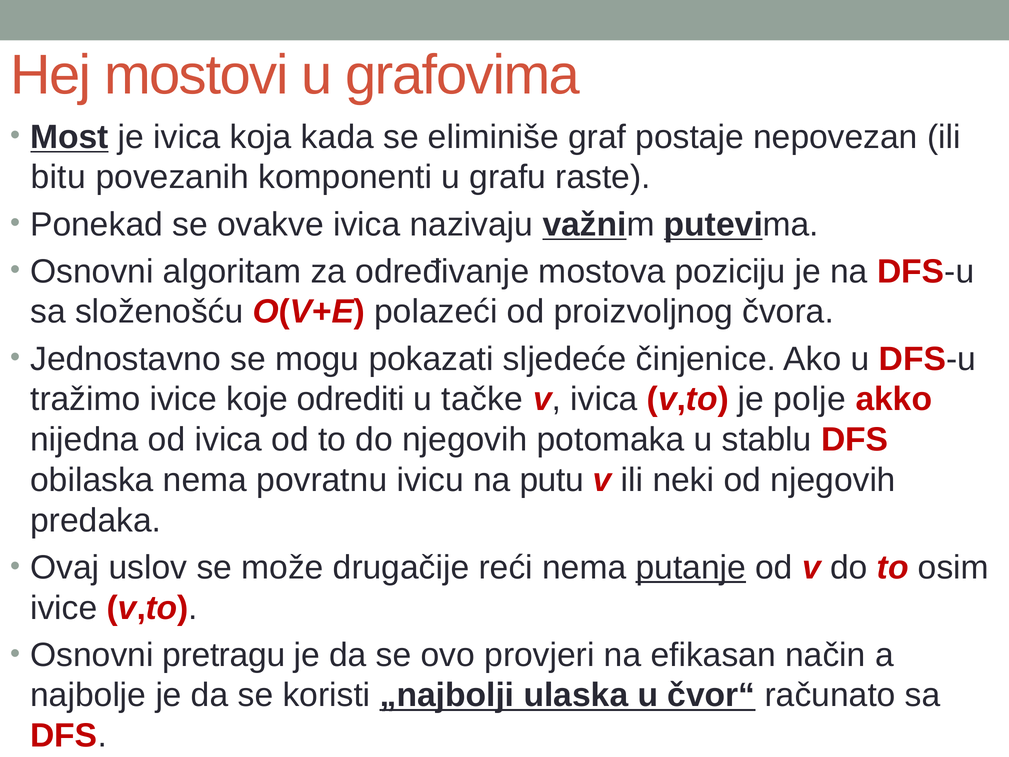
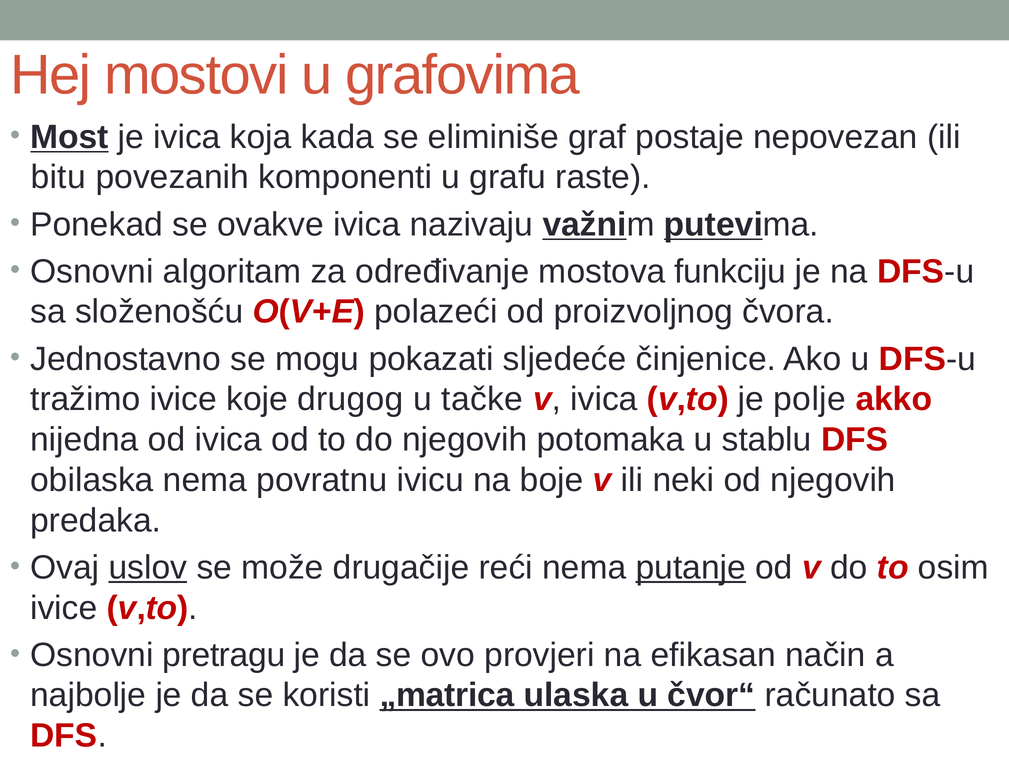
poziciju: poziciju -> funkciju
odrediti: odrediti -> drugog
putu: putu -> boje
uslov underline: none -> present
„najbolji: „najbolji -> „matrica
